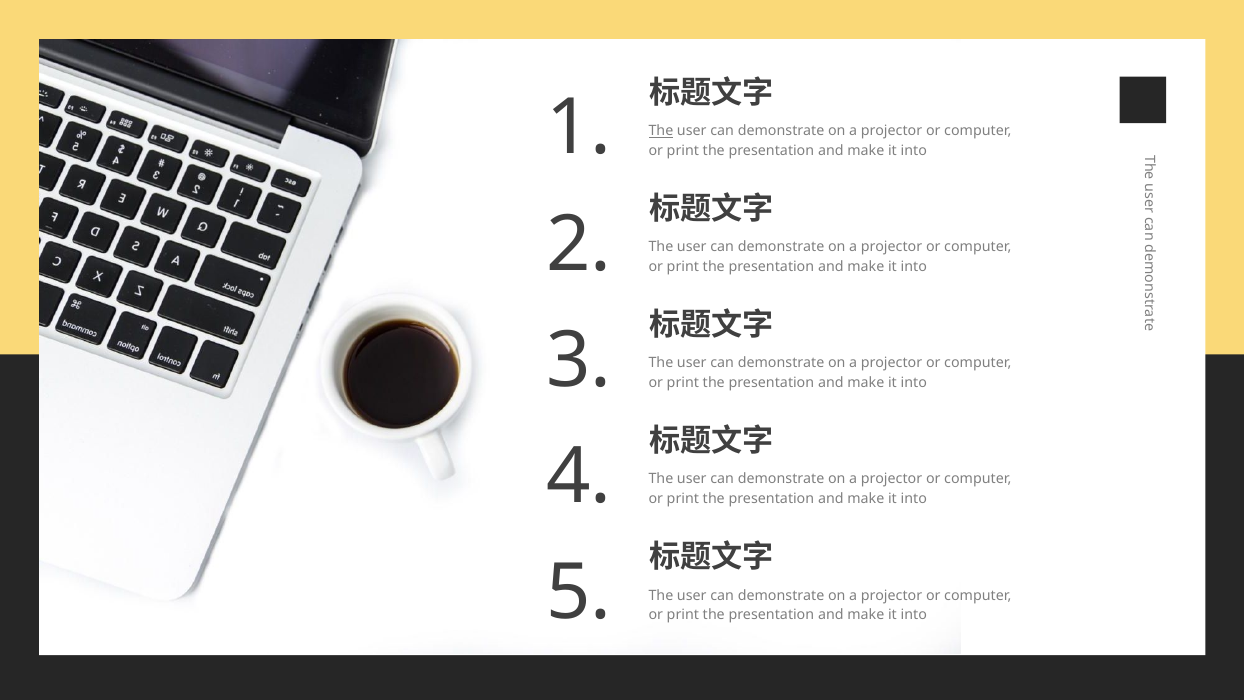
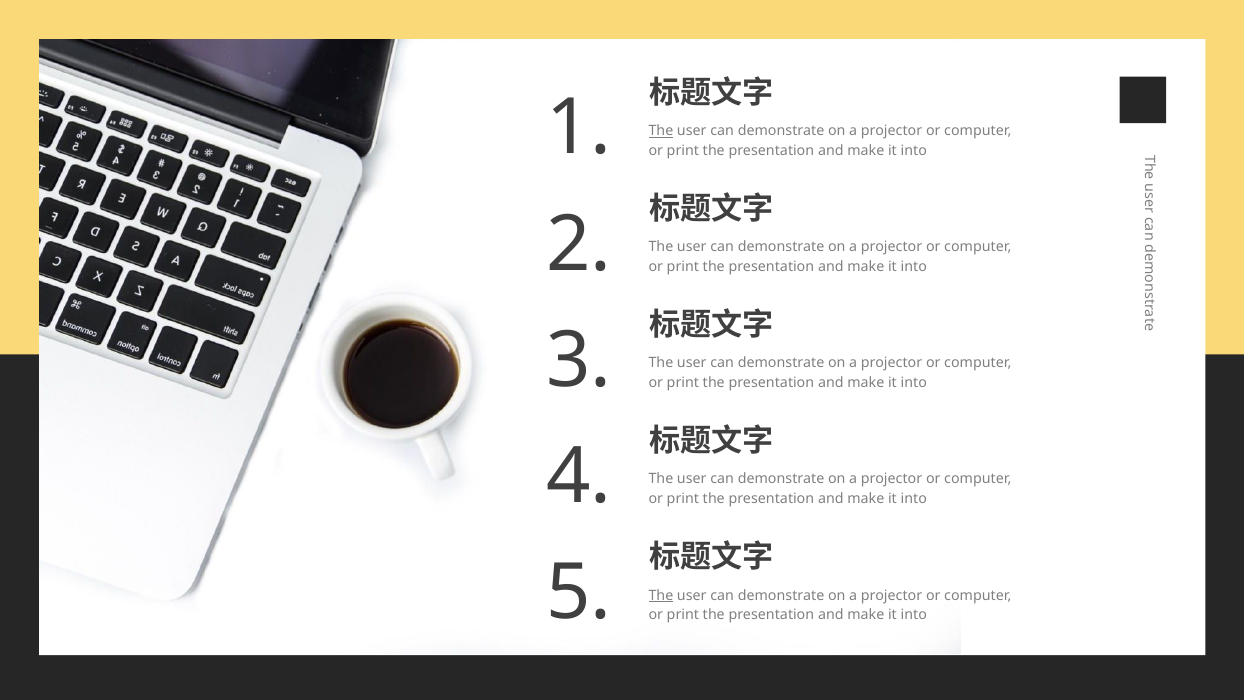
The at (661, 595) underline: none -> present
